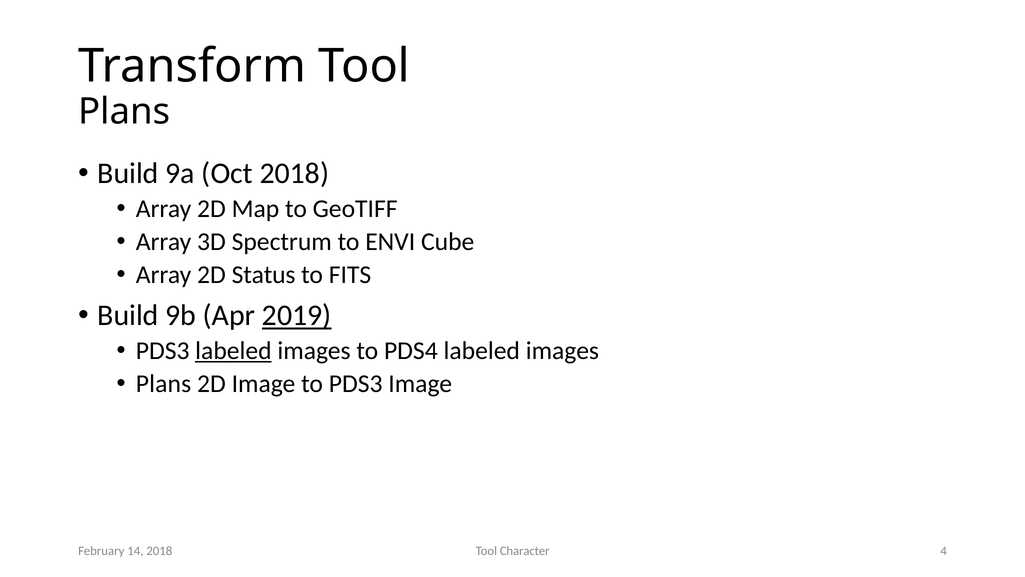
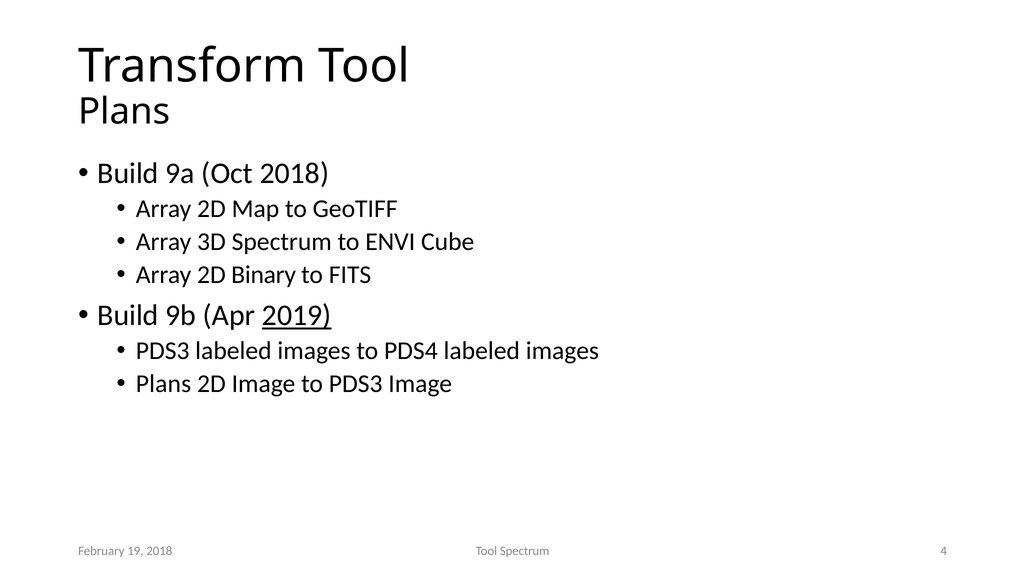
Status: Status -> Binary
labeled at (233, 351) underline: present -> none
14: 14 -> 19
Tool Character: Character -> Spectrum
